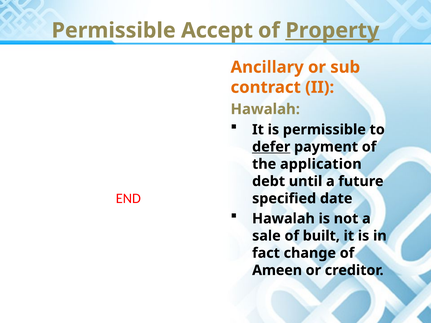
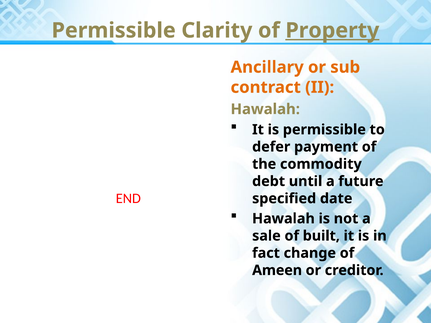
Accept: Accept -> Clarity
defer underline: present -> none
application: application -> commodity
